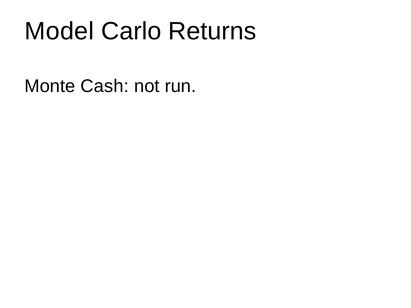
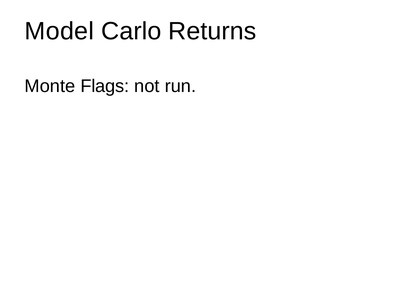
Cash: Cash -> Flags
